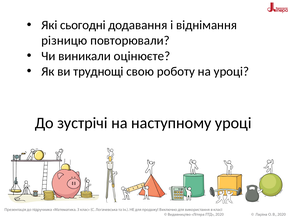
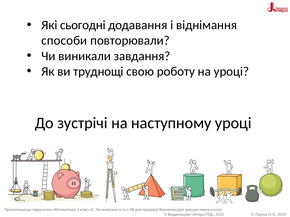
різницю: різницю -> способи
оцінюєте: оцінюєте -> завдання
